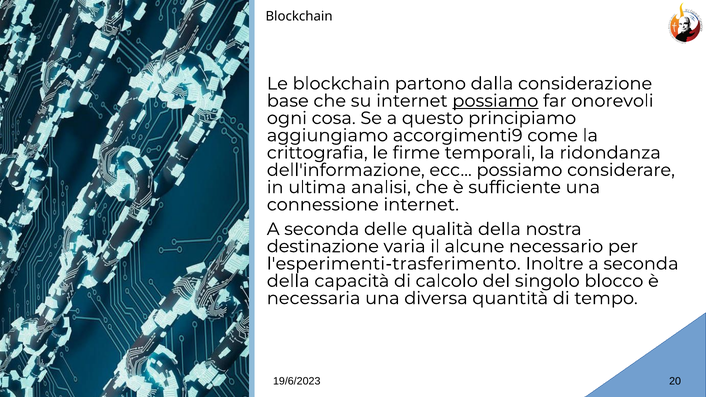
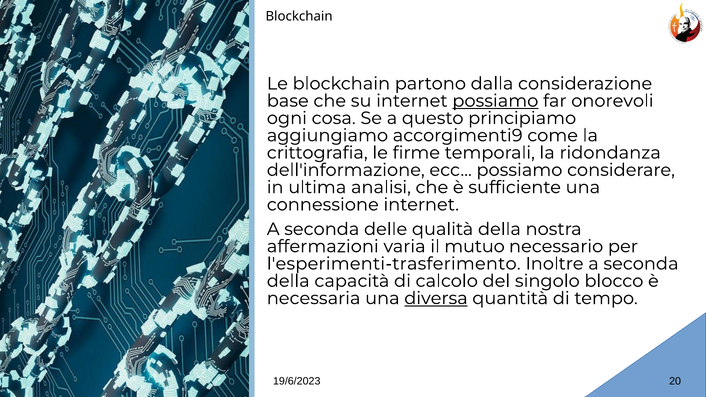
destinazione: destinazione -> affermazioni
alcune: alcune -> mutuo
diversa underline: none -> present
